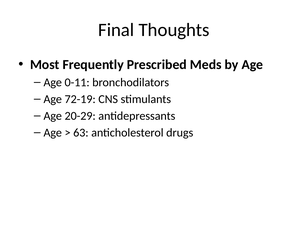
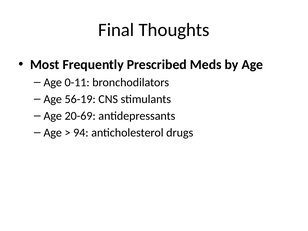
72-19: 72-19 -> 56-19
20-29: 20-29 -> 20-69
63: 63 -> 94
